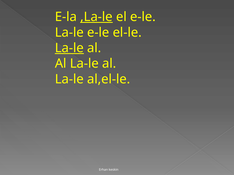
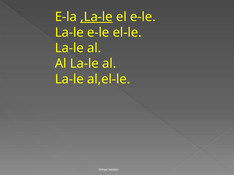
La-le at (69, 48) underline: present -> none
